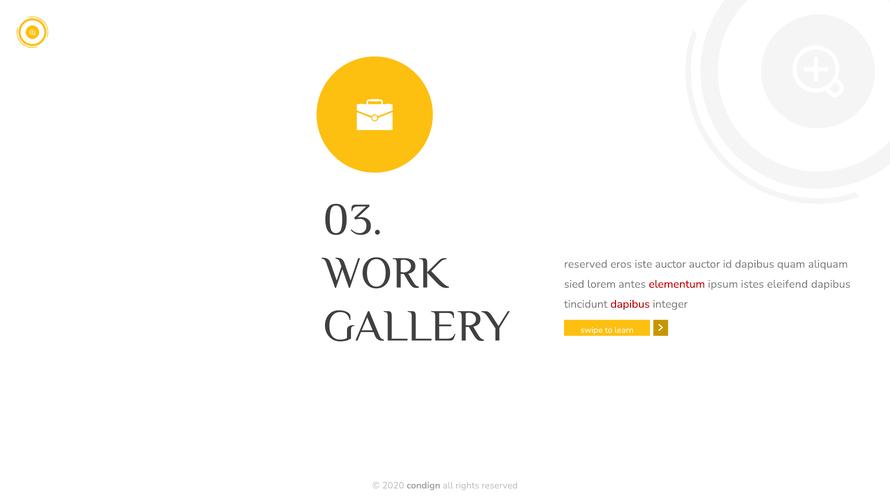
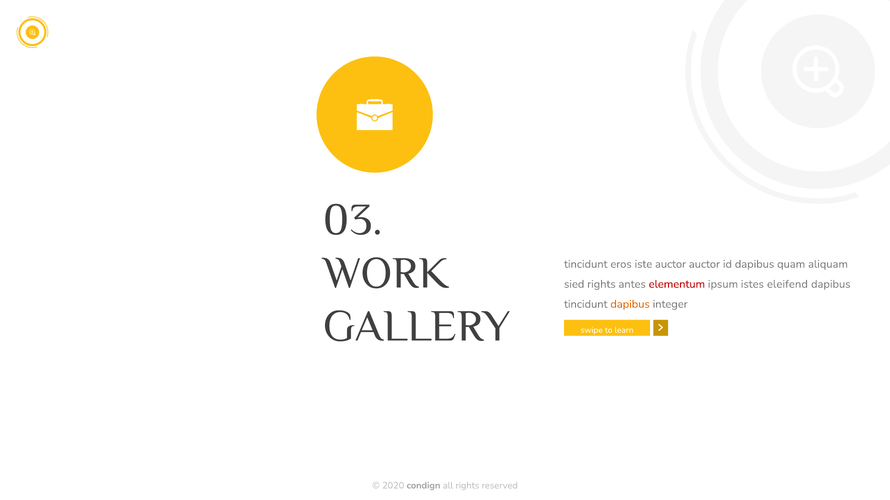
reserved at (586, 264): reserved -> tincidunt
sied lorem: lorem -> rights
dapibus at (630, 304) colour: red -> orange
